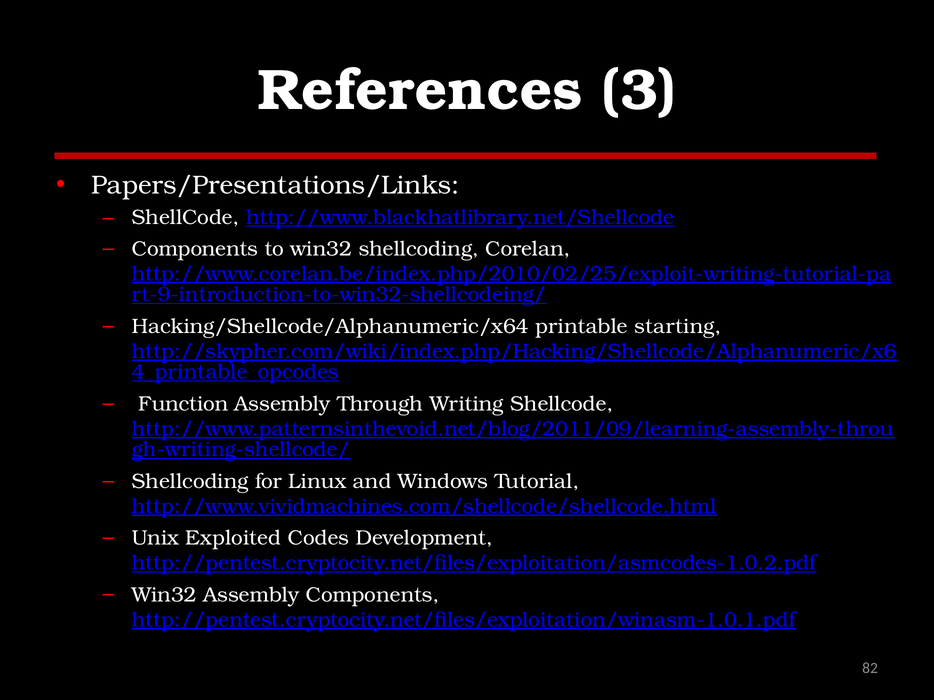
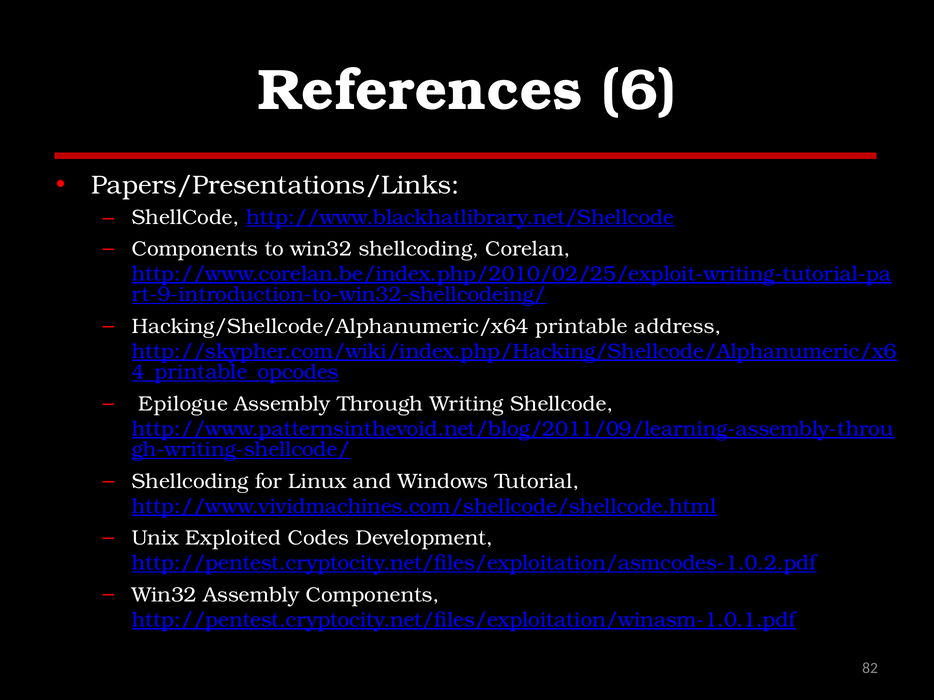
3: 3 -> 6
starting: starting -> address
Function: Function -> Epilogue
